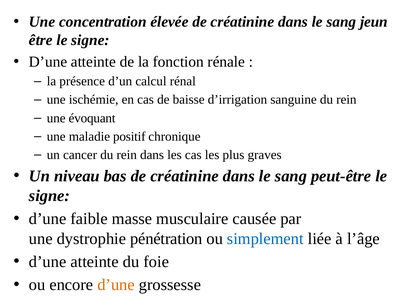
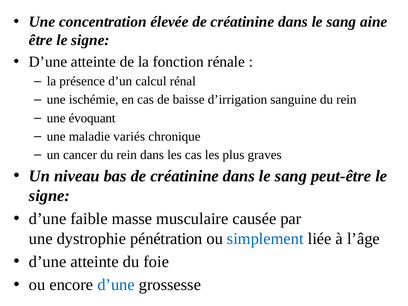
jeun: jeun -> aine
positif: positif -> variés
d’une at (116, 285) colour: orange -> blue
